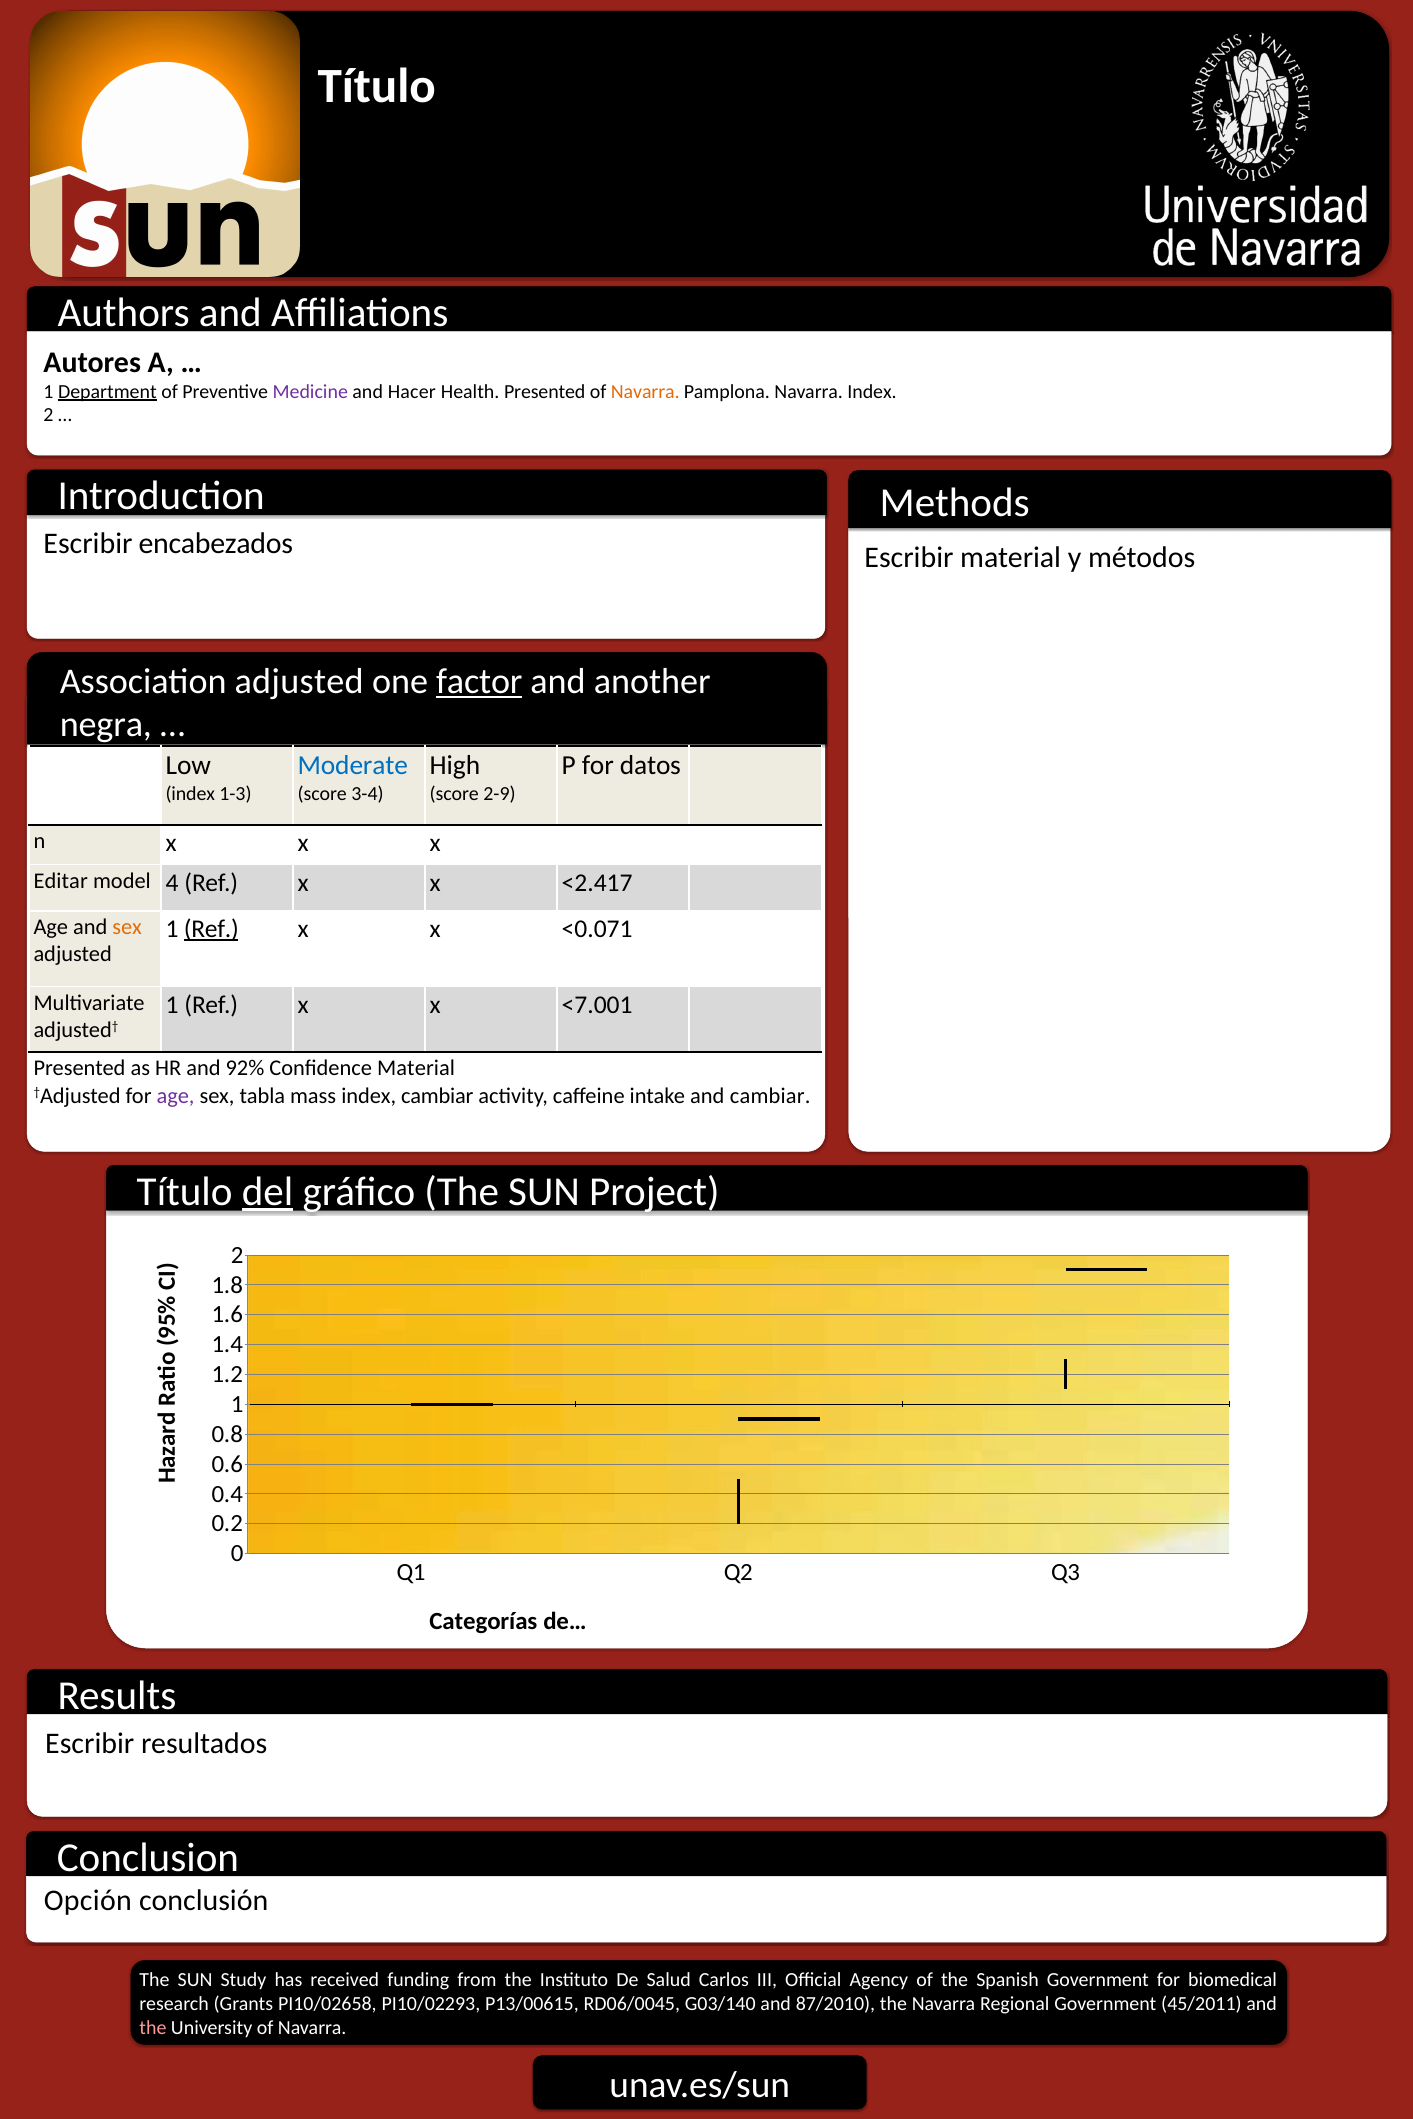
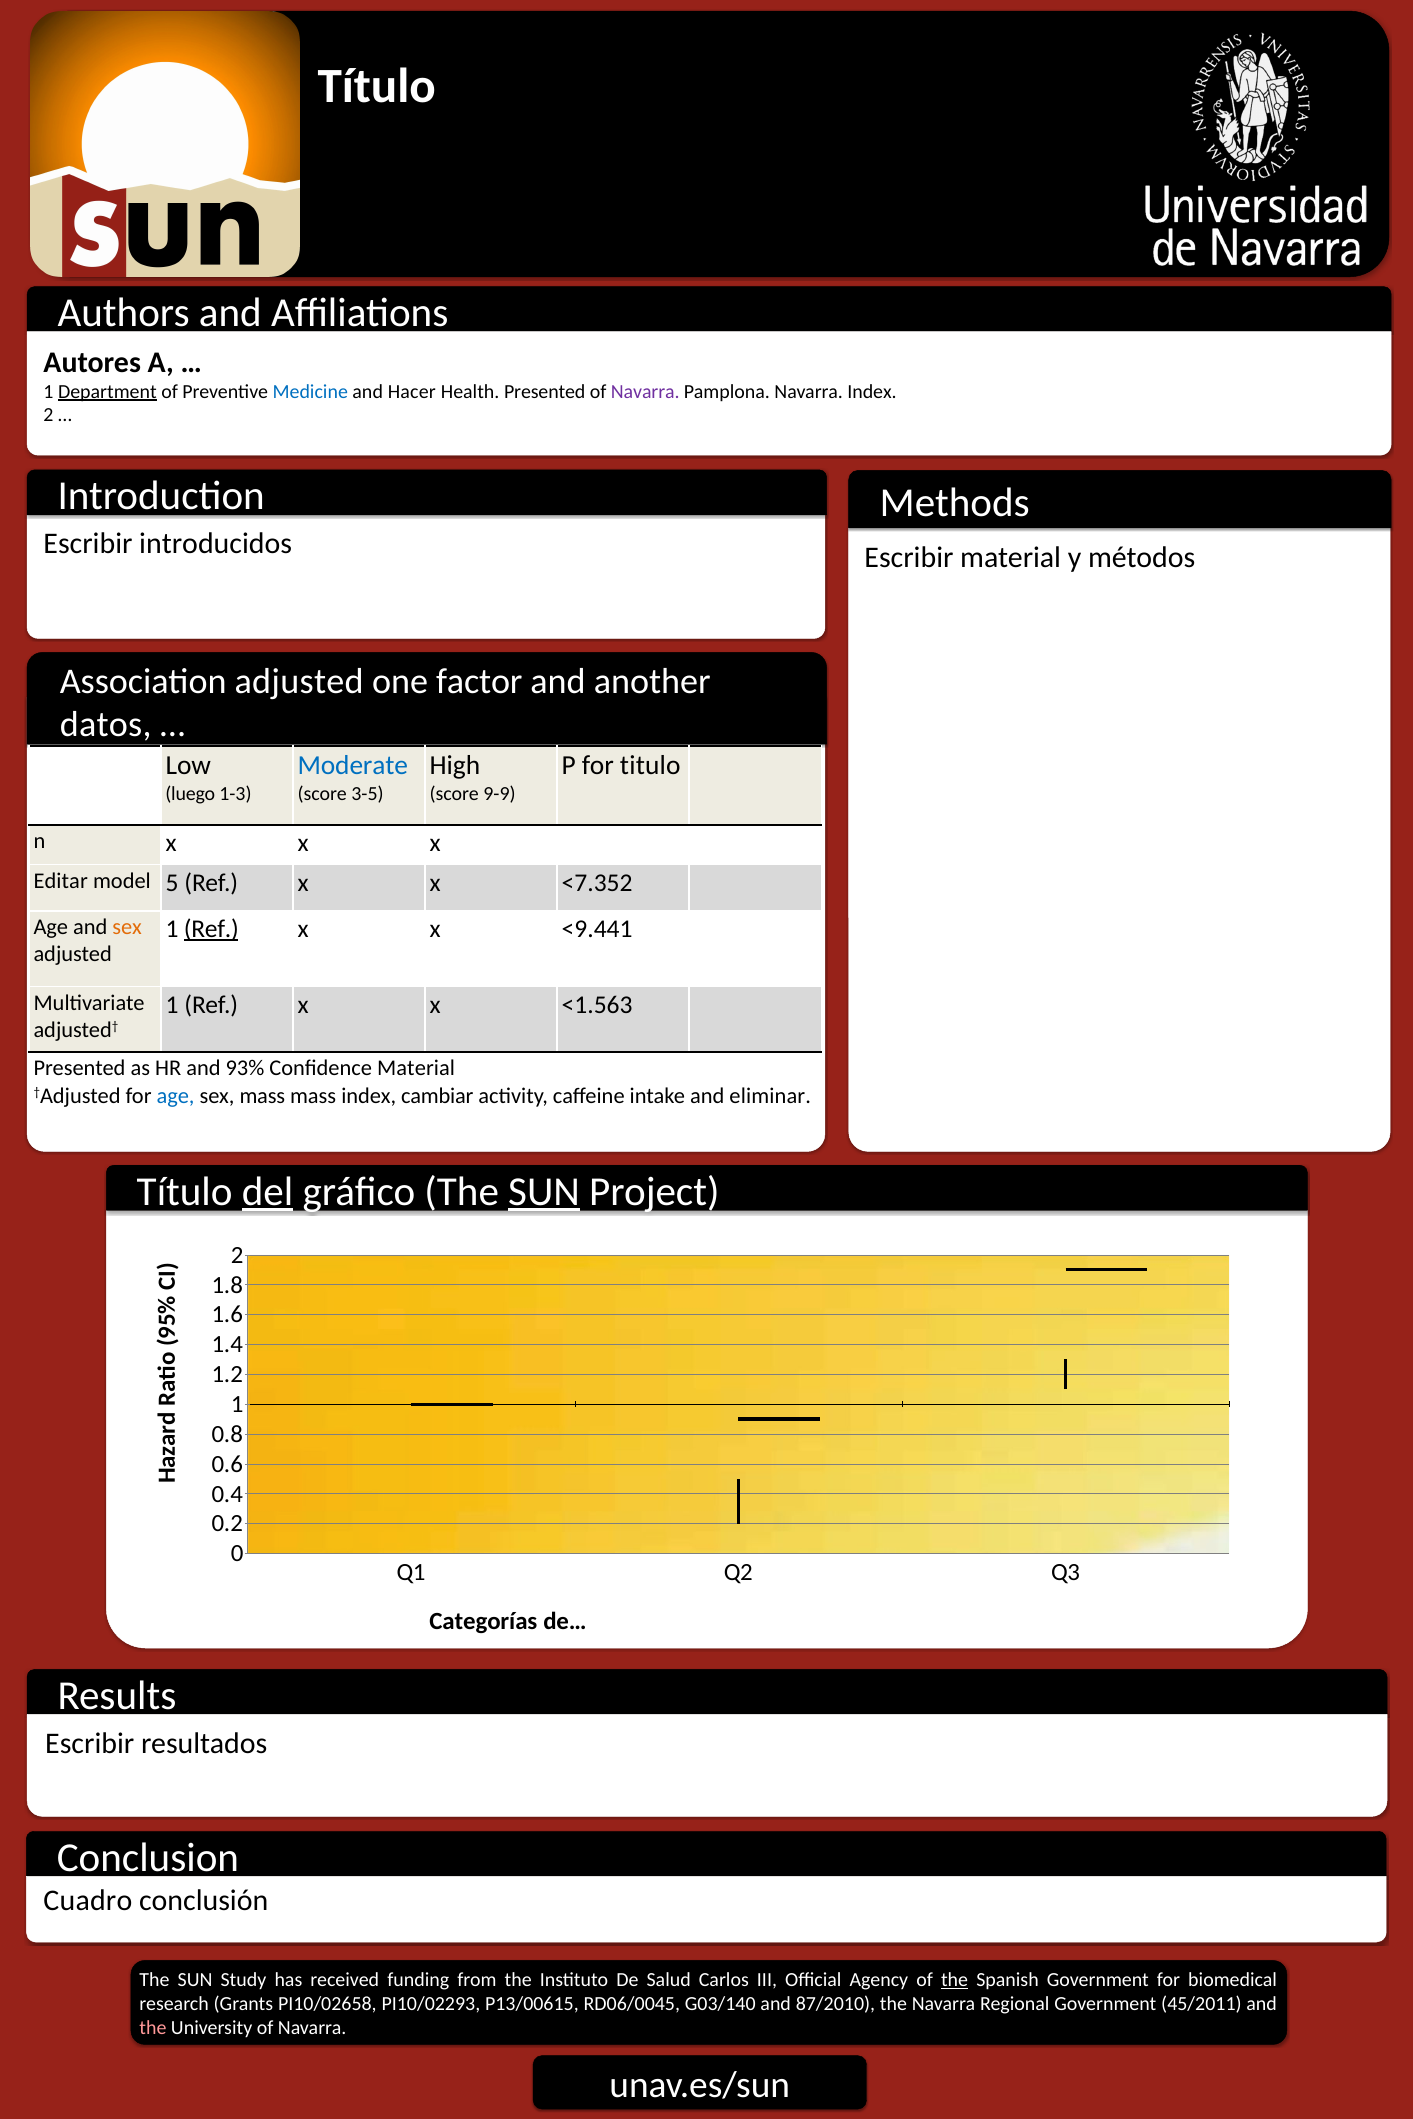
Medicine colour: purple -> blue
Navarra at (645, 392) colour: orange -> purple
encabezados: encabezados -> introducidos
factor underline: present -> none
negra: negra -> datos
datos: datos -> titulo
index at (190, 794): index -> luego
3-4: 3-4 -> 3-5
2-9: 2-9 -> 9-9
model 4: 4 -> 5
<2.417: <2.417 -> <7.352
<0.071: <0.071 -> <9.441
<7.001: <7.001 -> <1.563
92%: 92% -> 93%
age at (176, 1096) colour: purple -> blue
sex tabla: tabla -> mass
and cambiar: cambiar -> eliminar
SUN at (544, 1192) underline: none -> present
Opción: Opción -> Cuadro
the at (955, 1980) underline: none -> present
